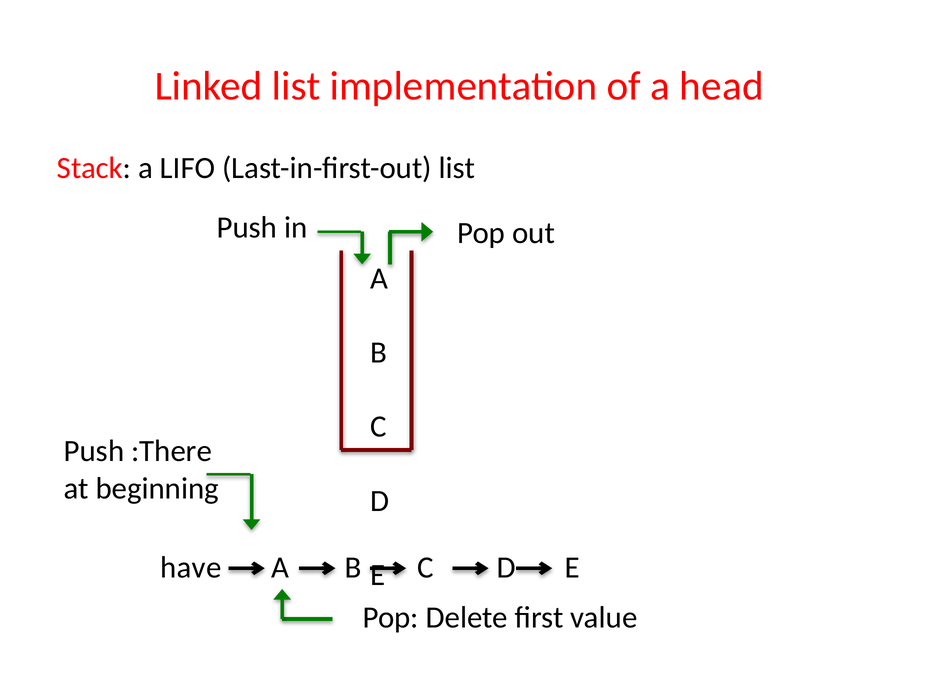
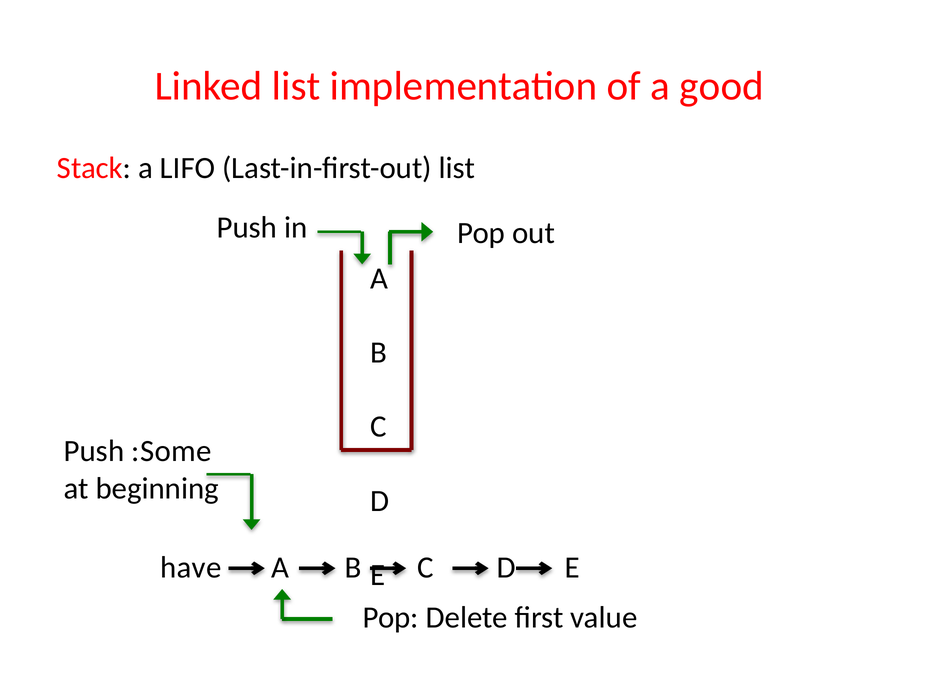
head: head -> good
:There: :There -> :Some
